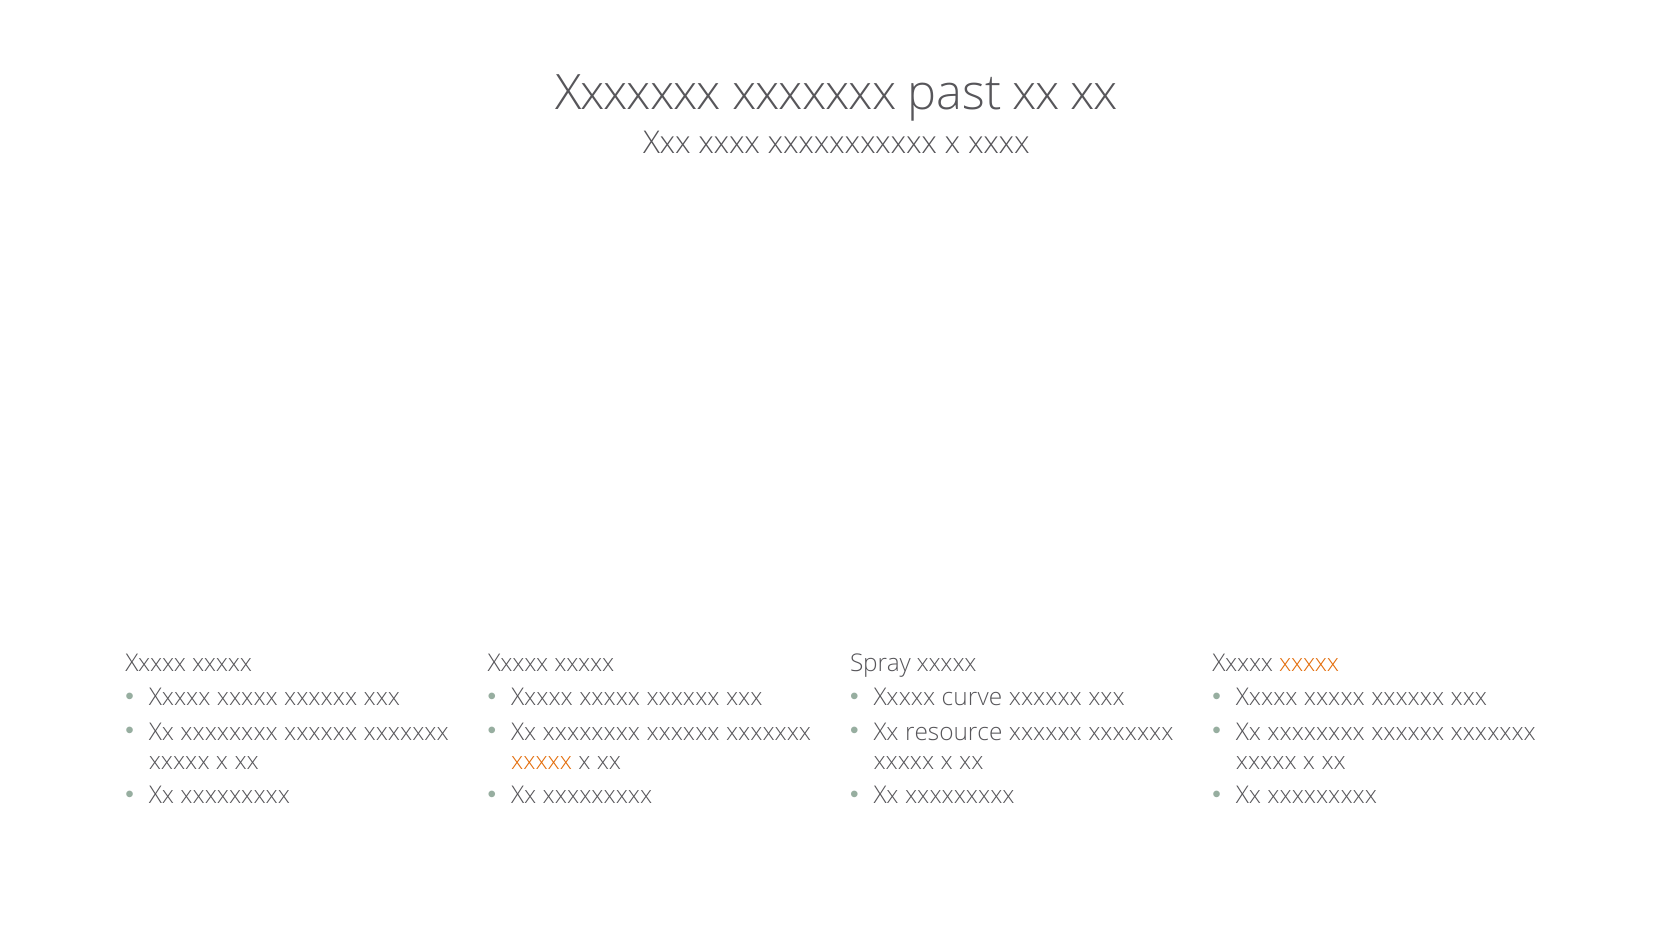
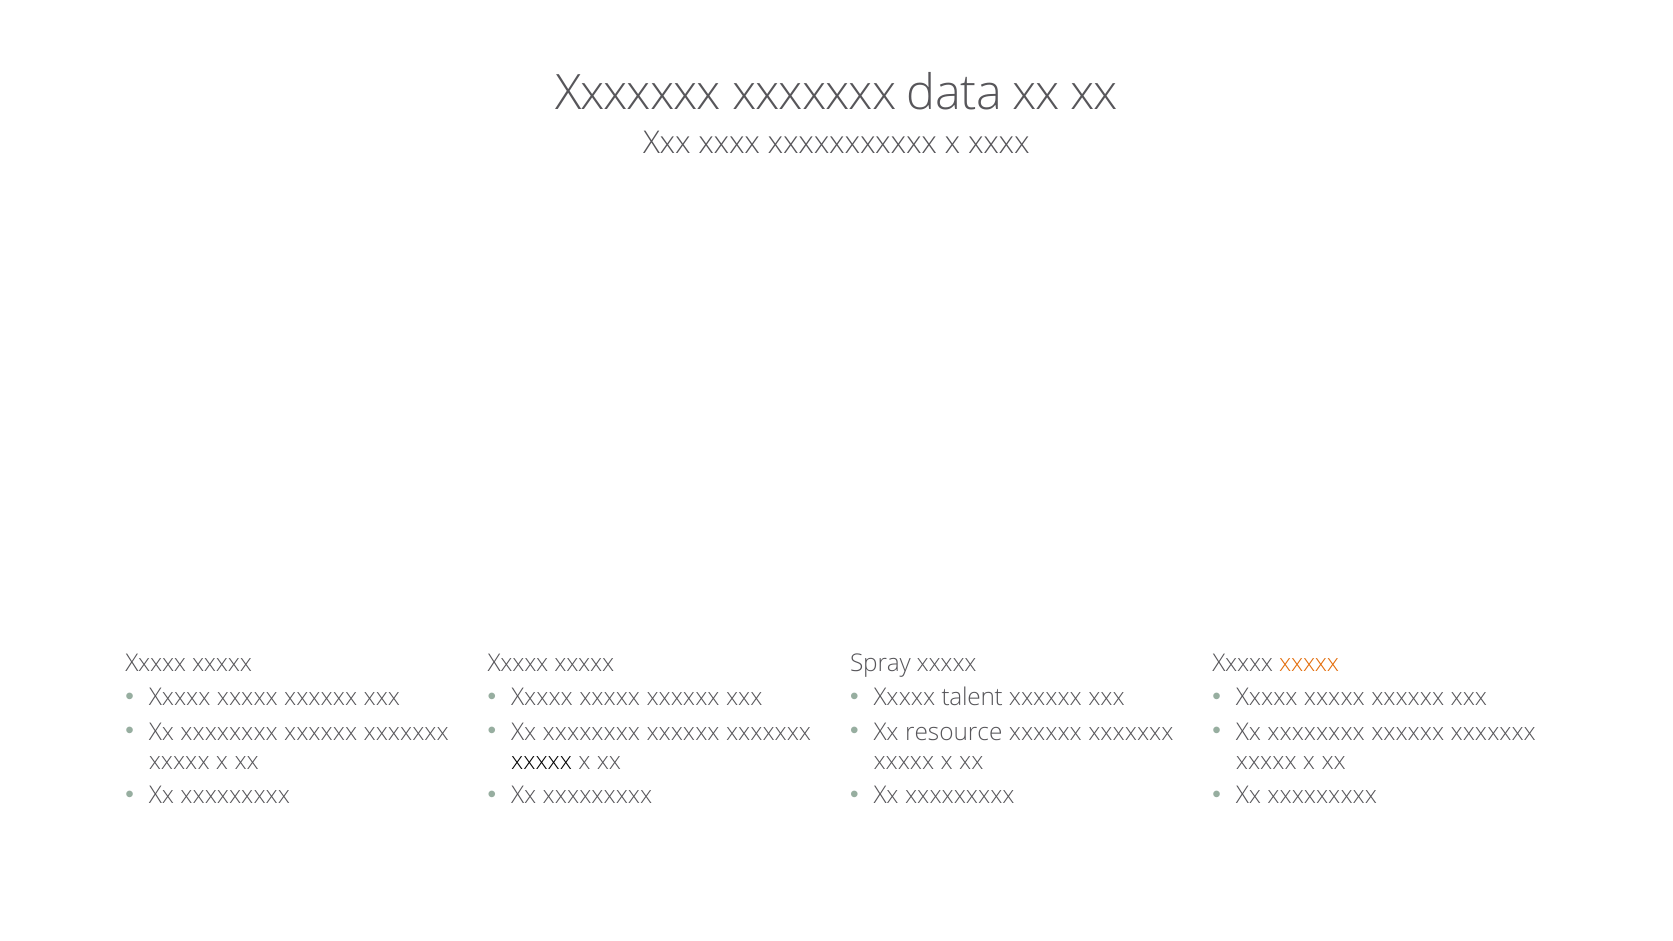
past: past -> data
curve: curve -> talent
xxxxx at (542, 761) colour: orange -> black
